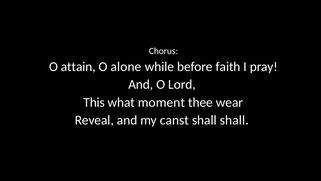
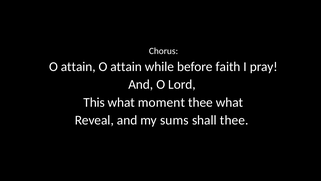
alone at (126, 67): alone -> attain
thee wear: wear -> what
canst: canst -> sums
shall shall: shall -> thee
